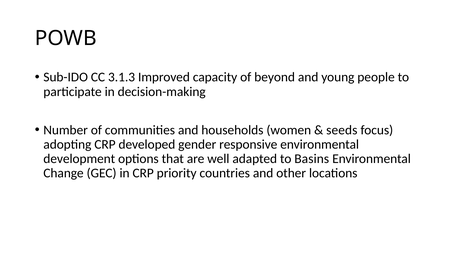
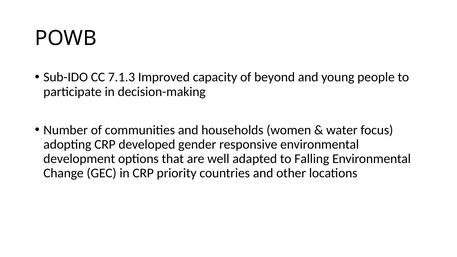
3.1.3: 3.1.3 -> 7.1.3
seeds: seeds -> water
Basins: Basins -> Falling
